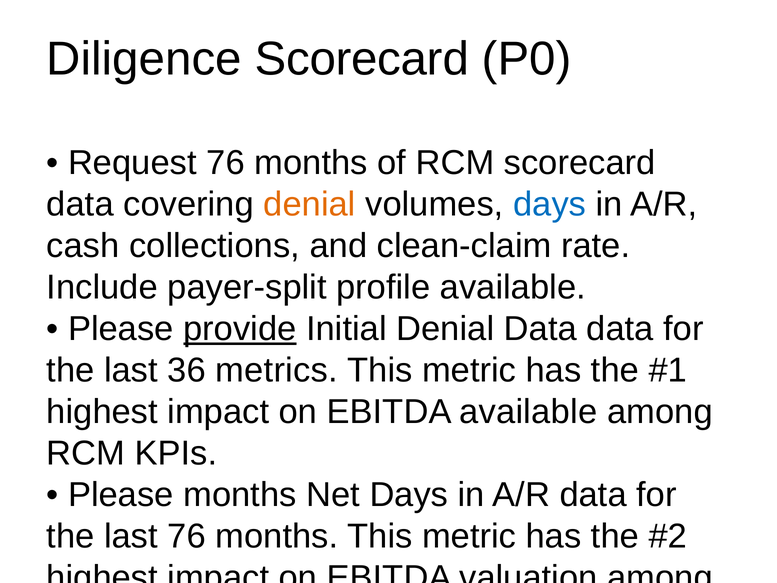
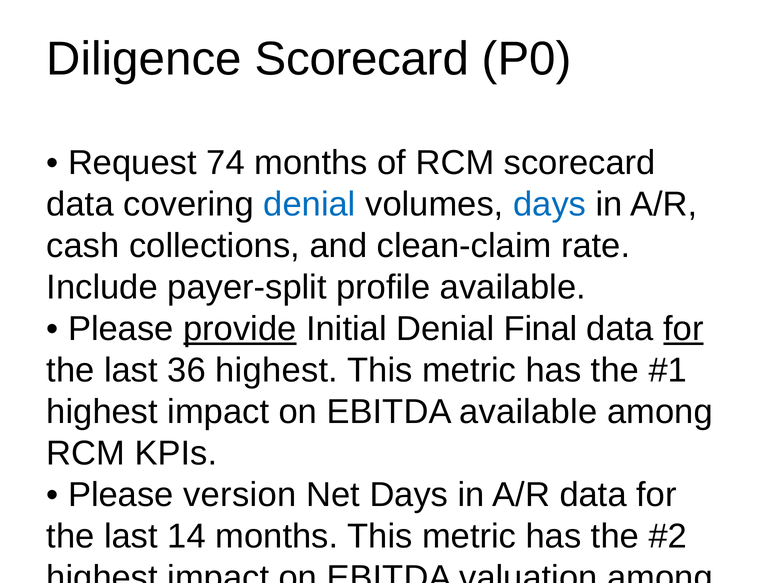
Request 76: 76 -> 74
denial at (310, 204) colour: orange -> blue
Denial Data: Data -> Final
for at (683, 329) underline: none -> present
36 metrics: metrics -> highest
Please months: months -> version
last 76: 76 -> 14
